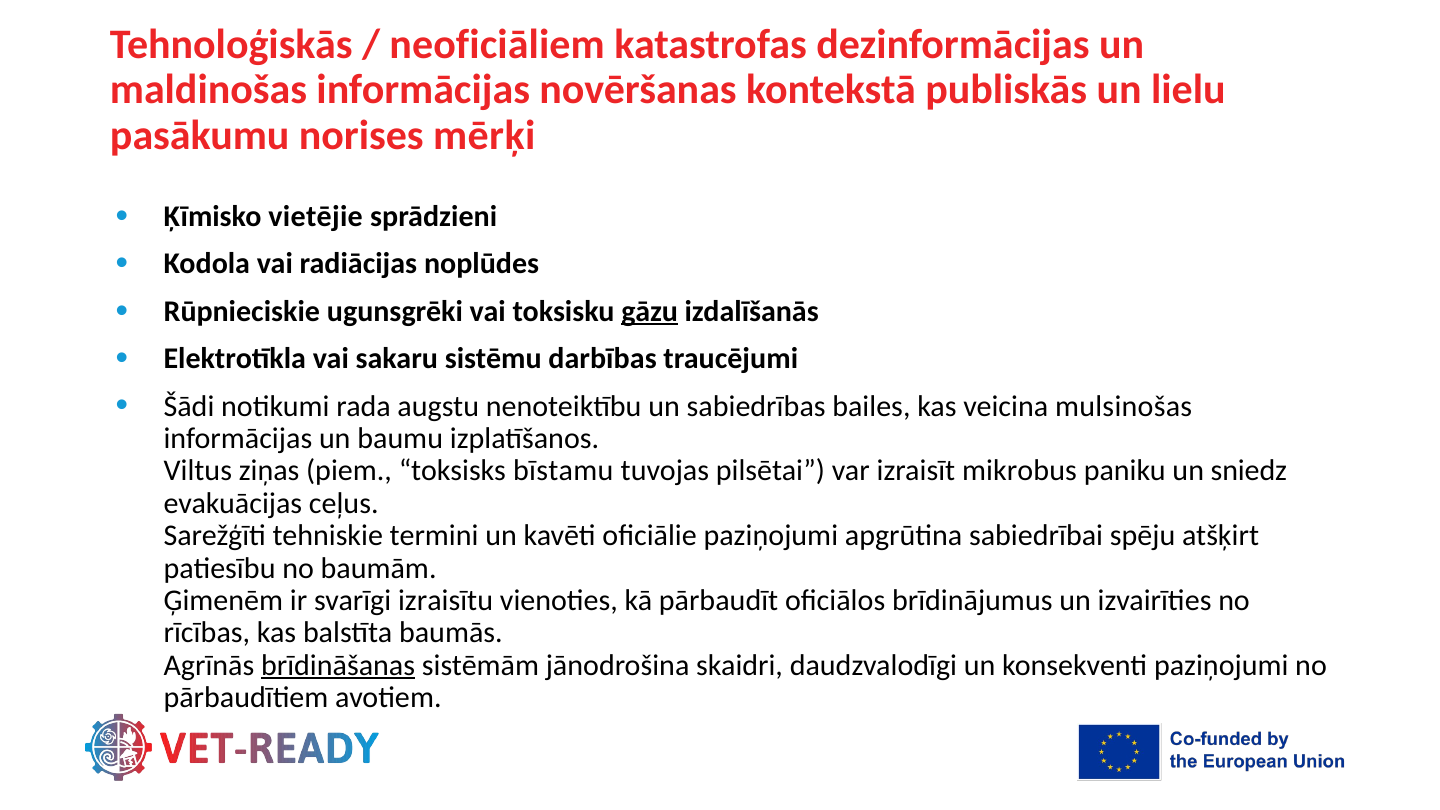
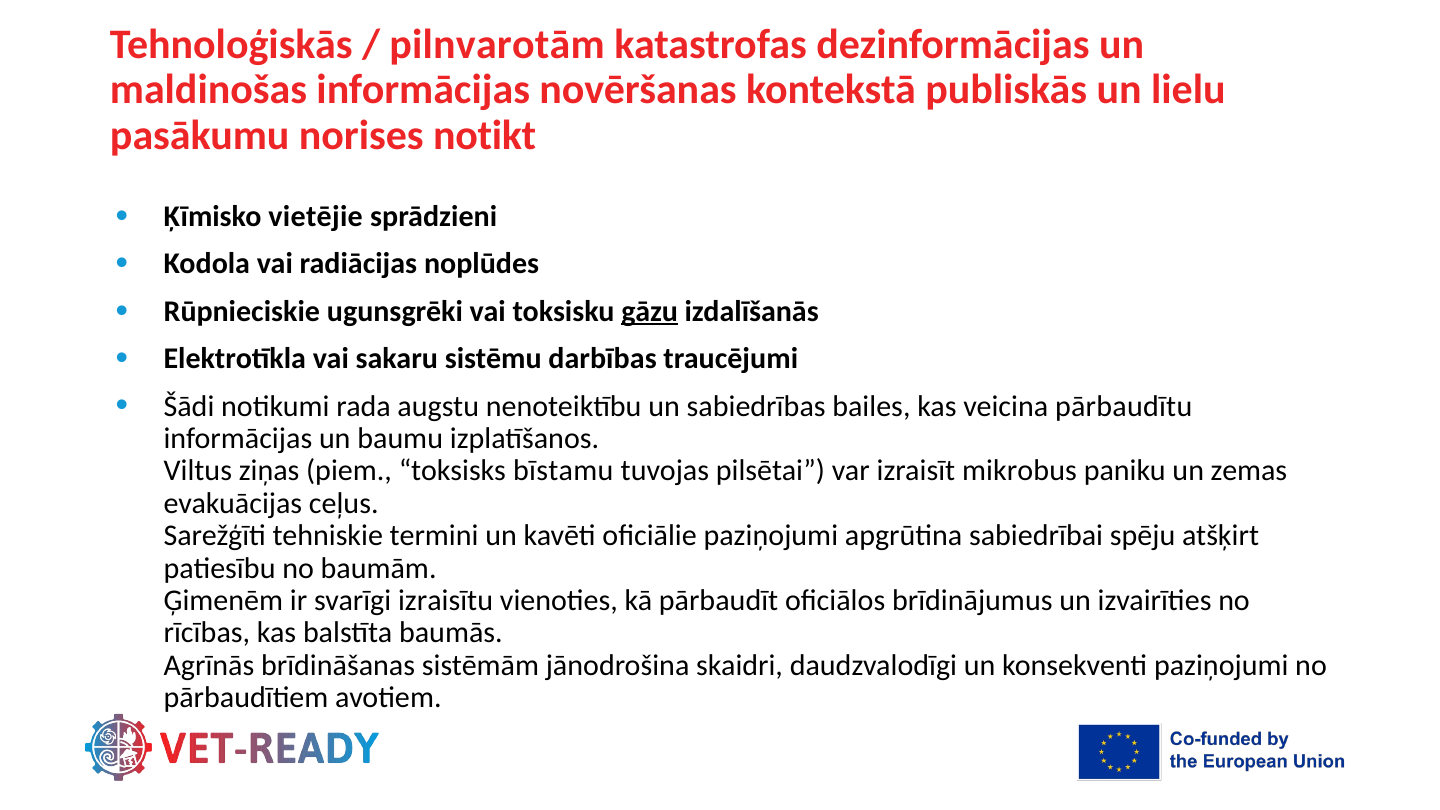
neoficiāliem: neoficiāliem -> pilnvarotām
mērķi: mērķi -> notikt
mulsinošas: mulsinošas -> pārbaudītu
sniedz: sniedz -> zemas
brīdināšanas underline: present -> none
